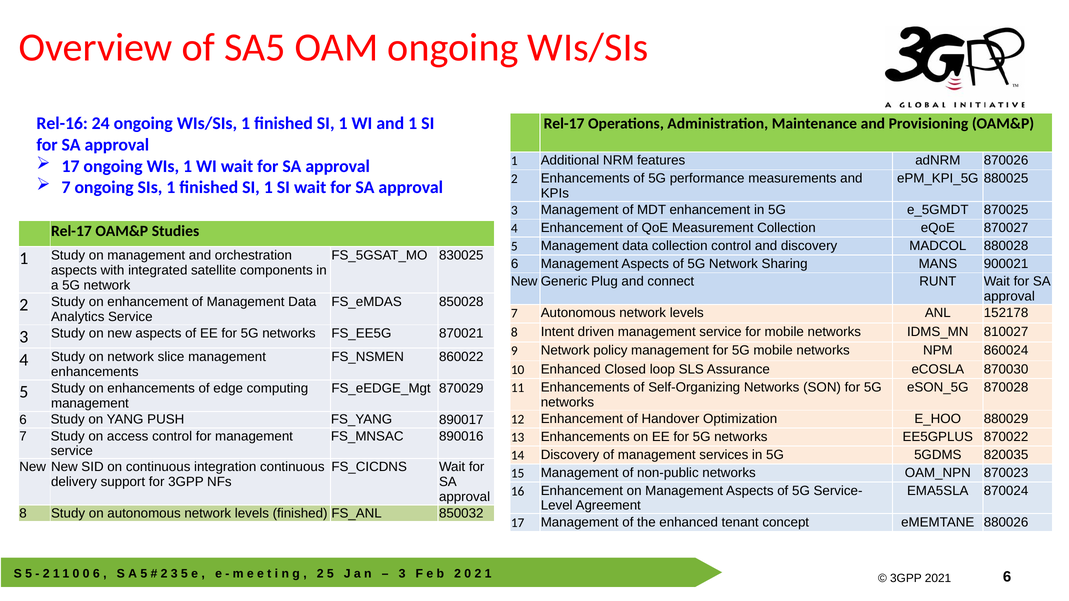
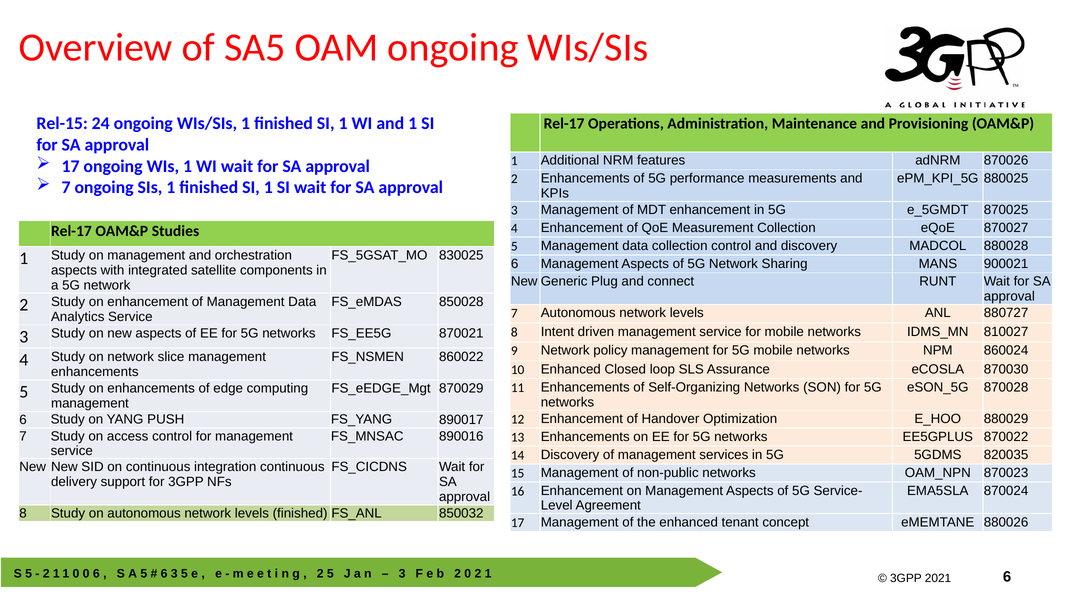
Rel-16: Rel-16 -> Rel-15
152178: 152178 -> 880727
2 at (164, 574): 2 -> 6
